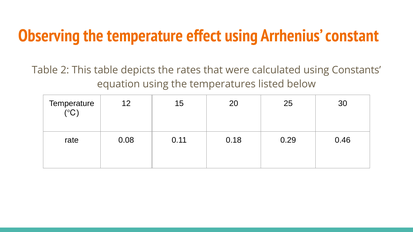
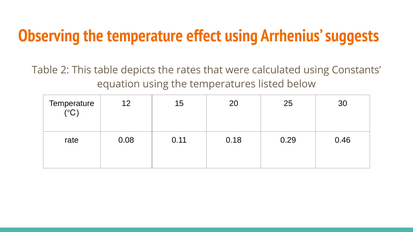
constant: constant -> suggests
